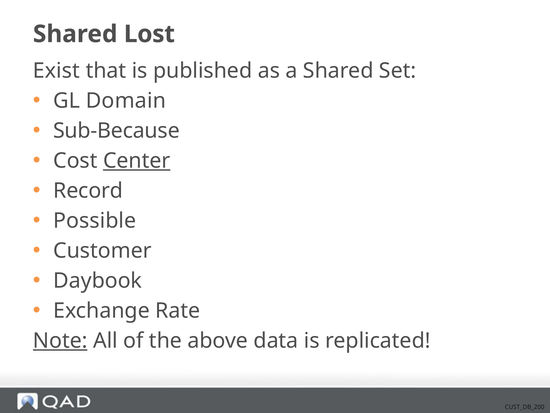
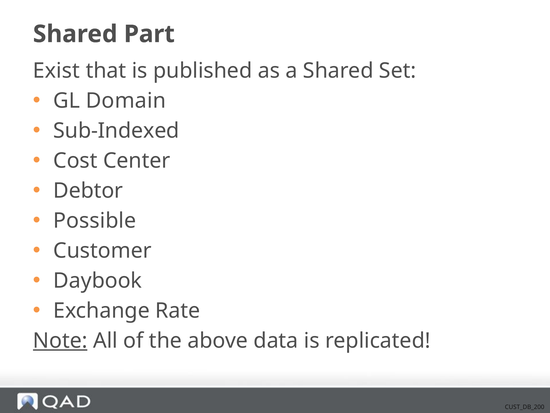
Lost: Lost -> Part
Sub-Because: Sub-Because -> Sub-Indexed
Center underline: present -> none
Record: Record -> Debtor
